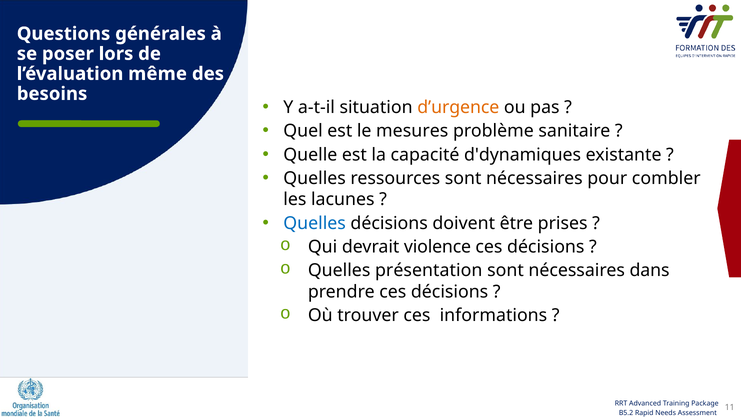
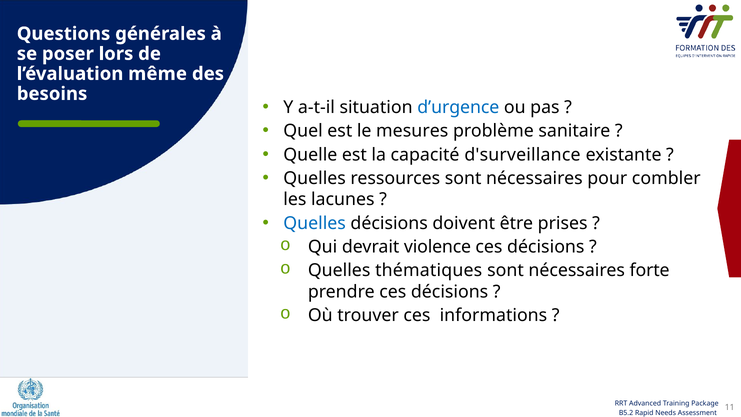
d’urgence colour: orange -> blue
d'dynamiques: d'dynamiques -> d'surveillance
présentation: présentation -> thématiques
dans: dans -> forte
